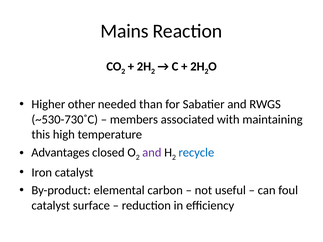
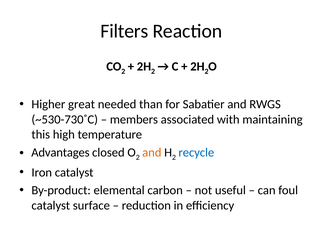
Mains: Mains -> Filters
other: other -> great
and at (152, 153) colour: purple -> orange
